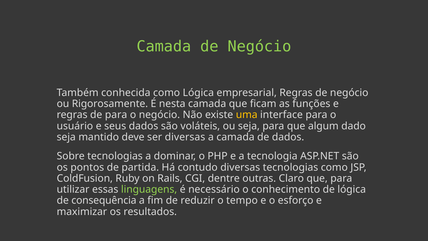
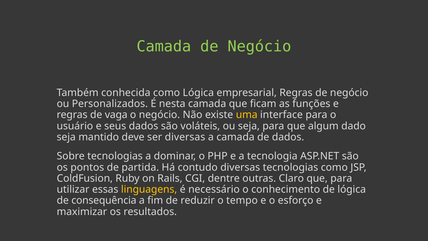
Rigorosamente: Rigorosamente -> Personalizados
de para: para -> vaga
linguagens colour: light green -> yellow
